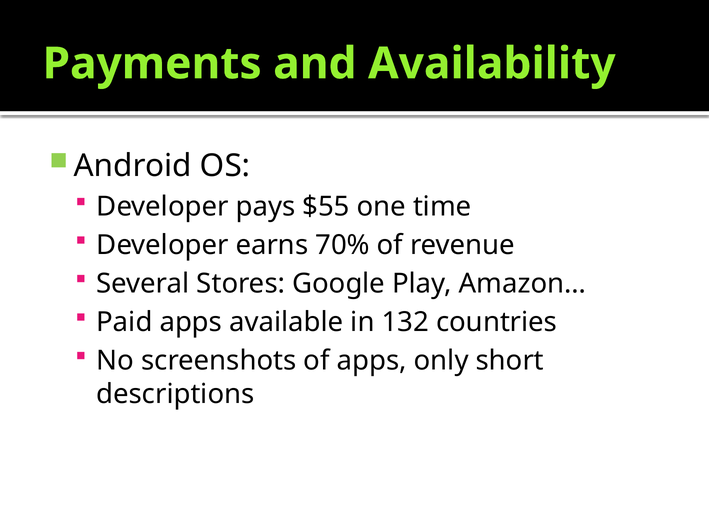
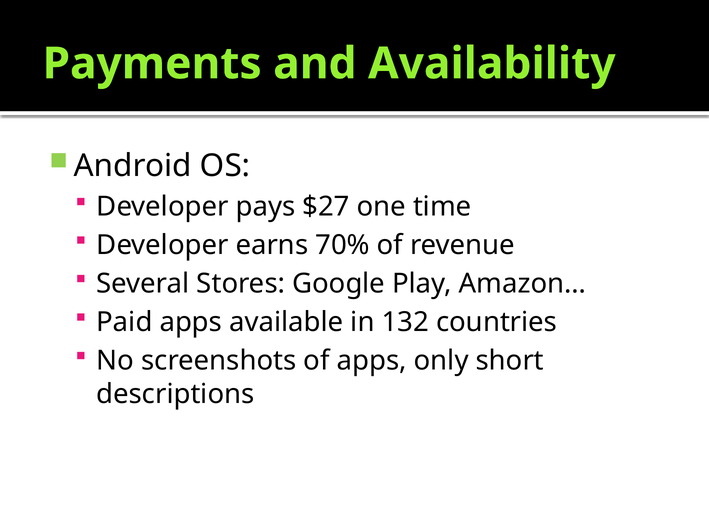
$55: $55 -> $27
